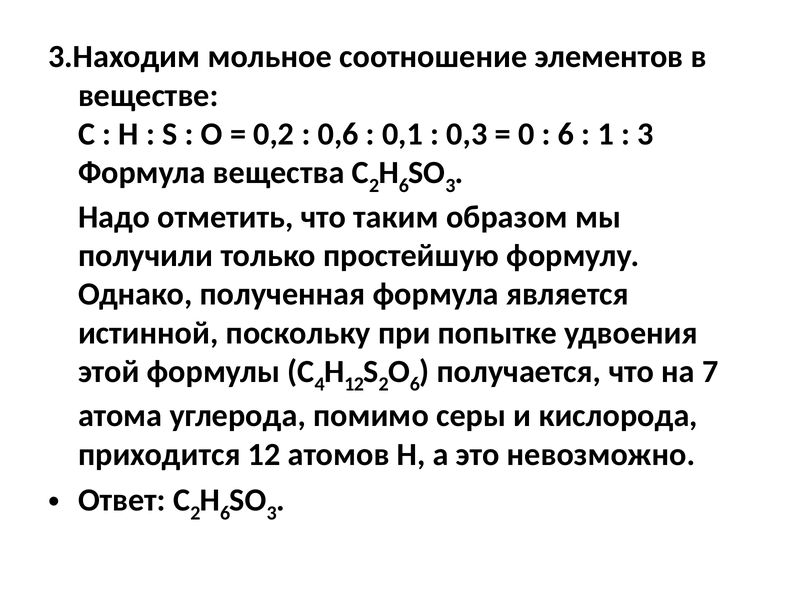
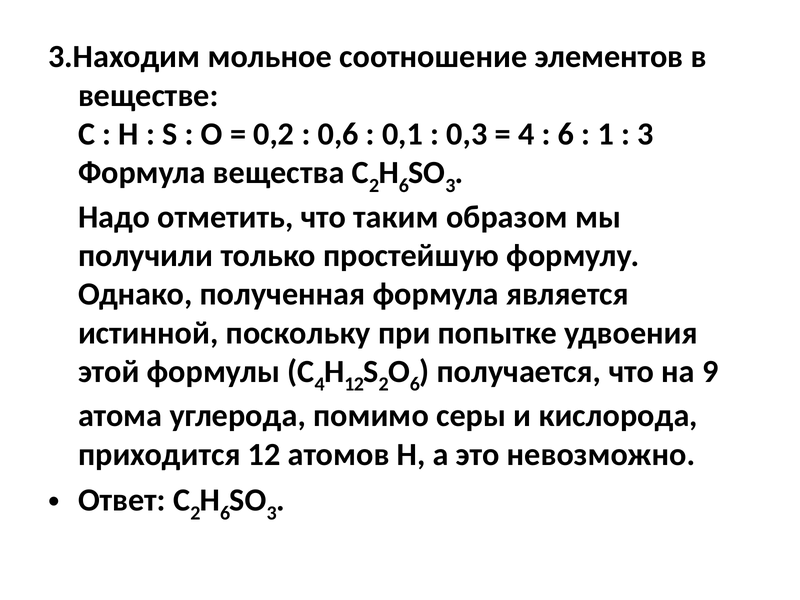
0 at (526, 134): 0 -> 4
7: 7 -> 9
